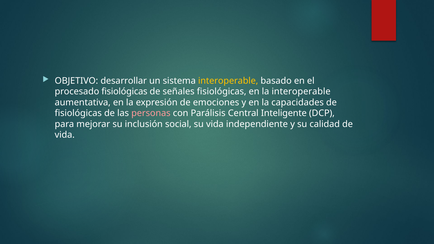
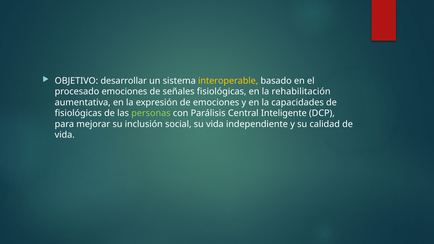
procesado fisiológicas: fisiológicas -> emociones
la interoperable: interoperable -> rehabilitación
personas colour: pink -> light green
